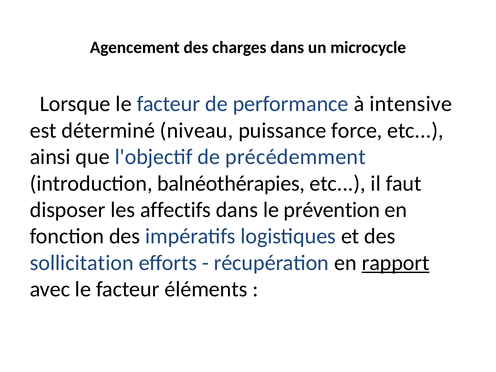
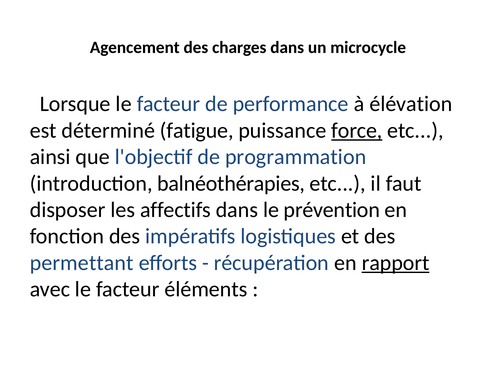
intensive: intensive -> élévation
niveau: niveau -> fatigue
force underline: none -> present
précédemment: précédemment -> programmation
sollicitation: sollicitation -> permettant
